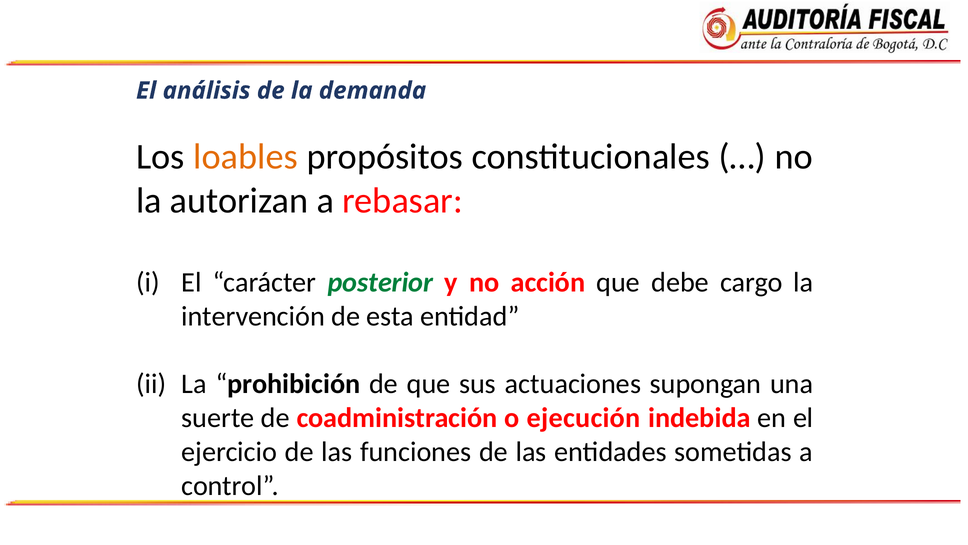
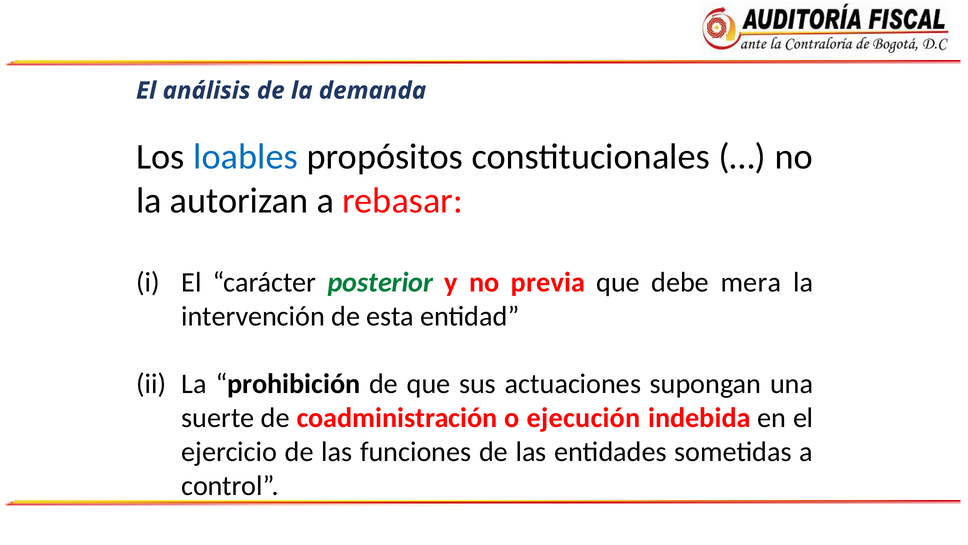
loables colour: orange -> blue
acción: acción -> previa
cargo: cargo -> mera
